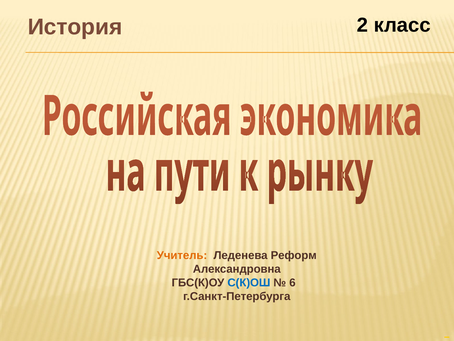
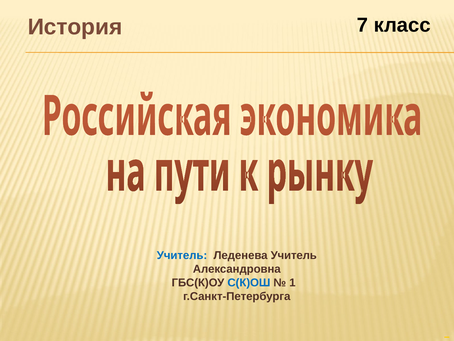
2: 2 -> 7
Учитель at (182, 255) colour: orange -> blue
Леденева Реформ: Реформ -> Учитель
6: 6 -> 1
